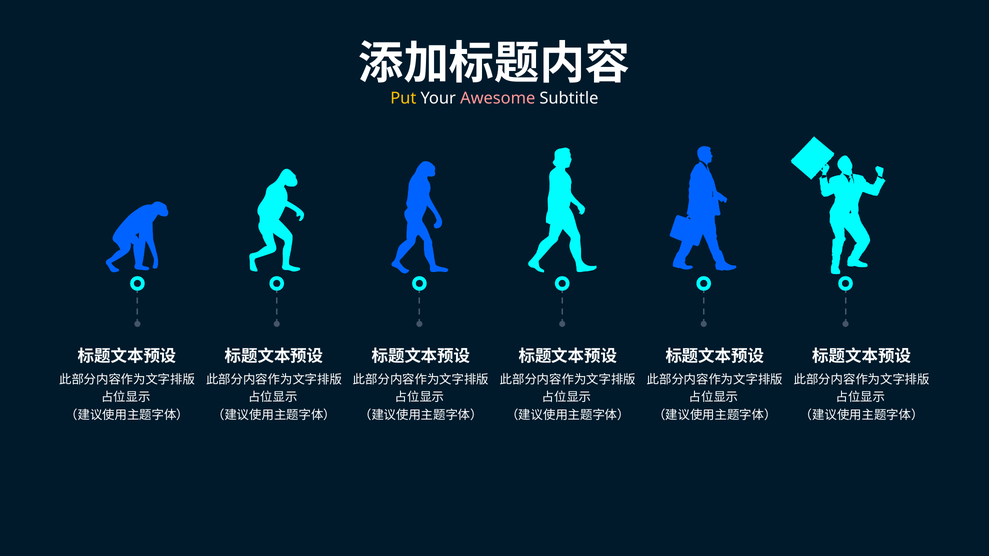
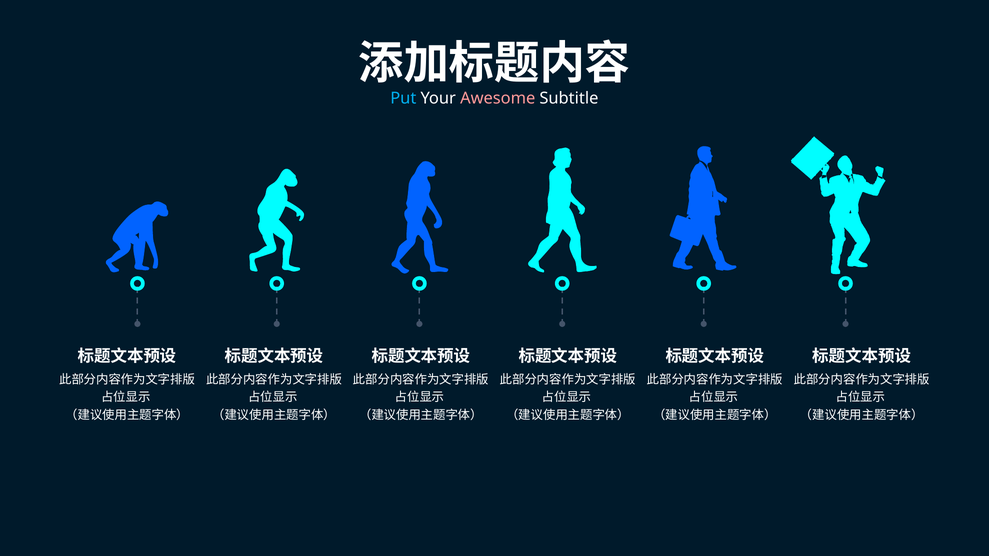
Put colour: yellow -> light blue
